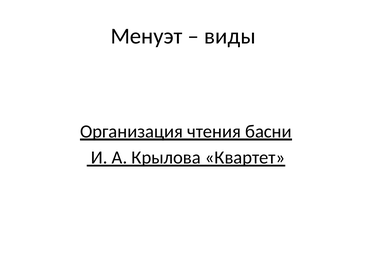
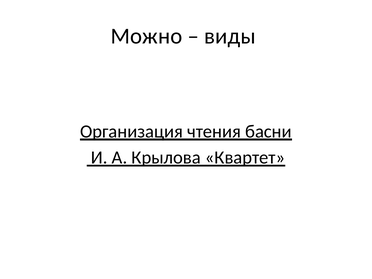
Менуэт: Менуэт -> Можно
